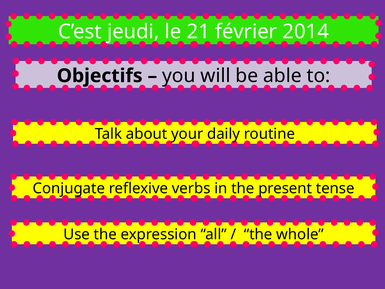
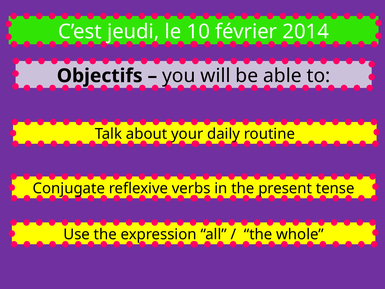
21: 21 -> 10
